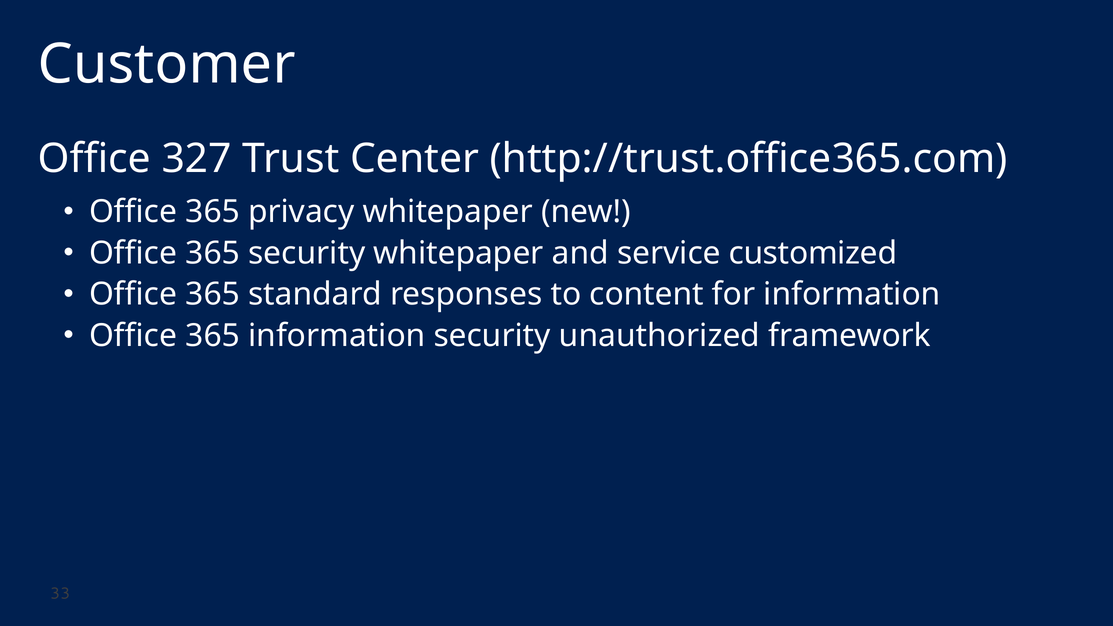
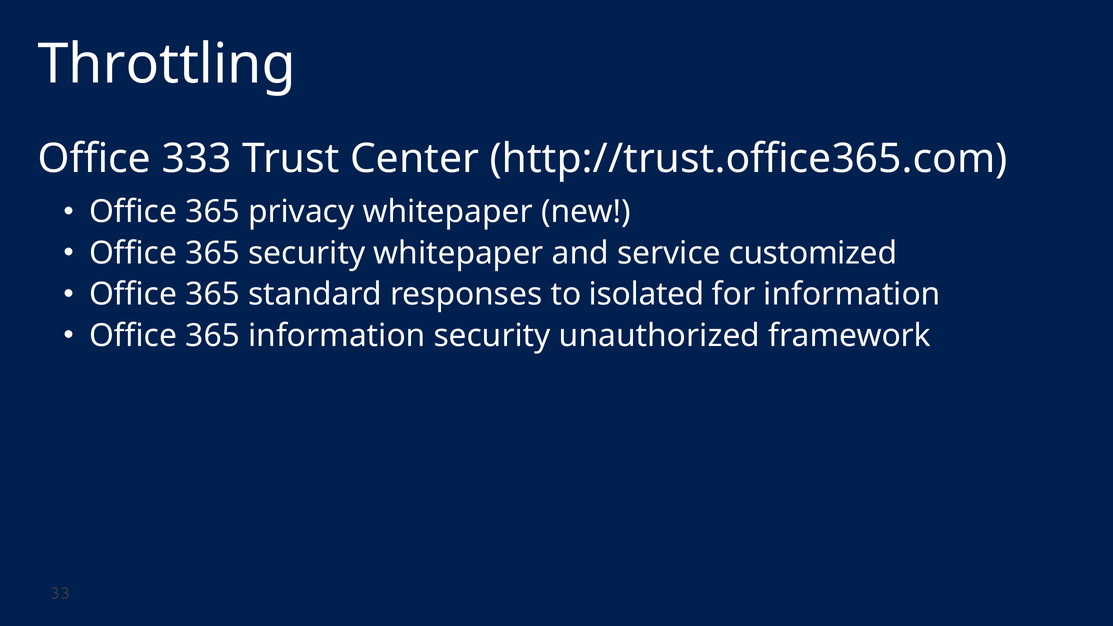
Customer: Customer -> Throttling
327: 327 -> 333
content: content -> isolated
